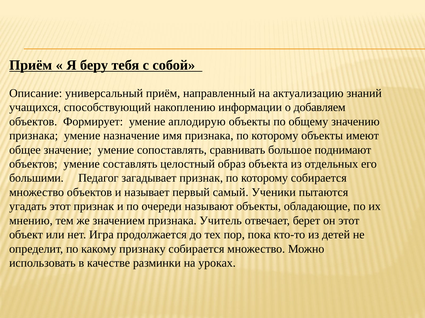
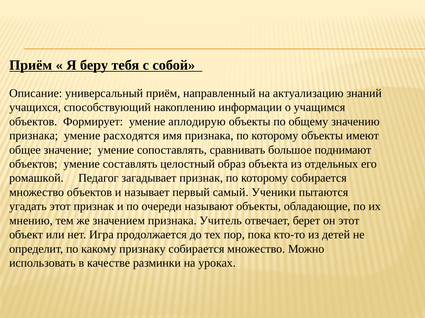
добавляем: добавляем -> учащимся
назначение: назначение -> расходятся
большими: большими -> ромашкой
